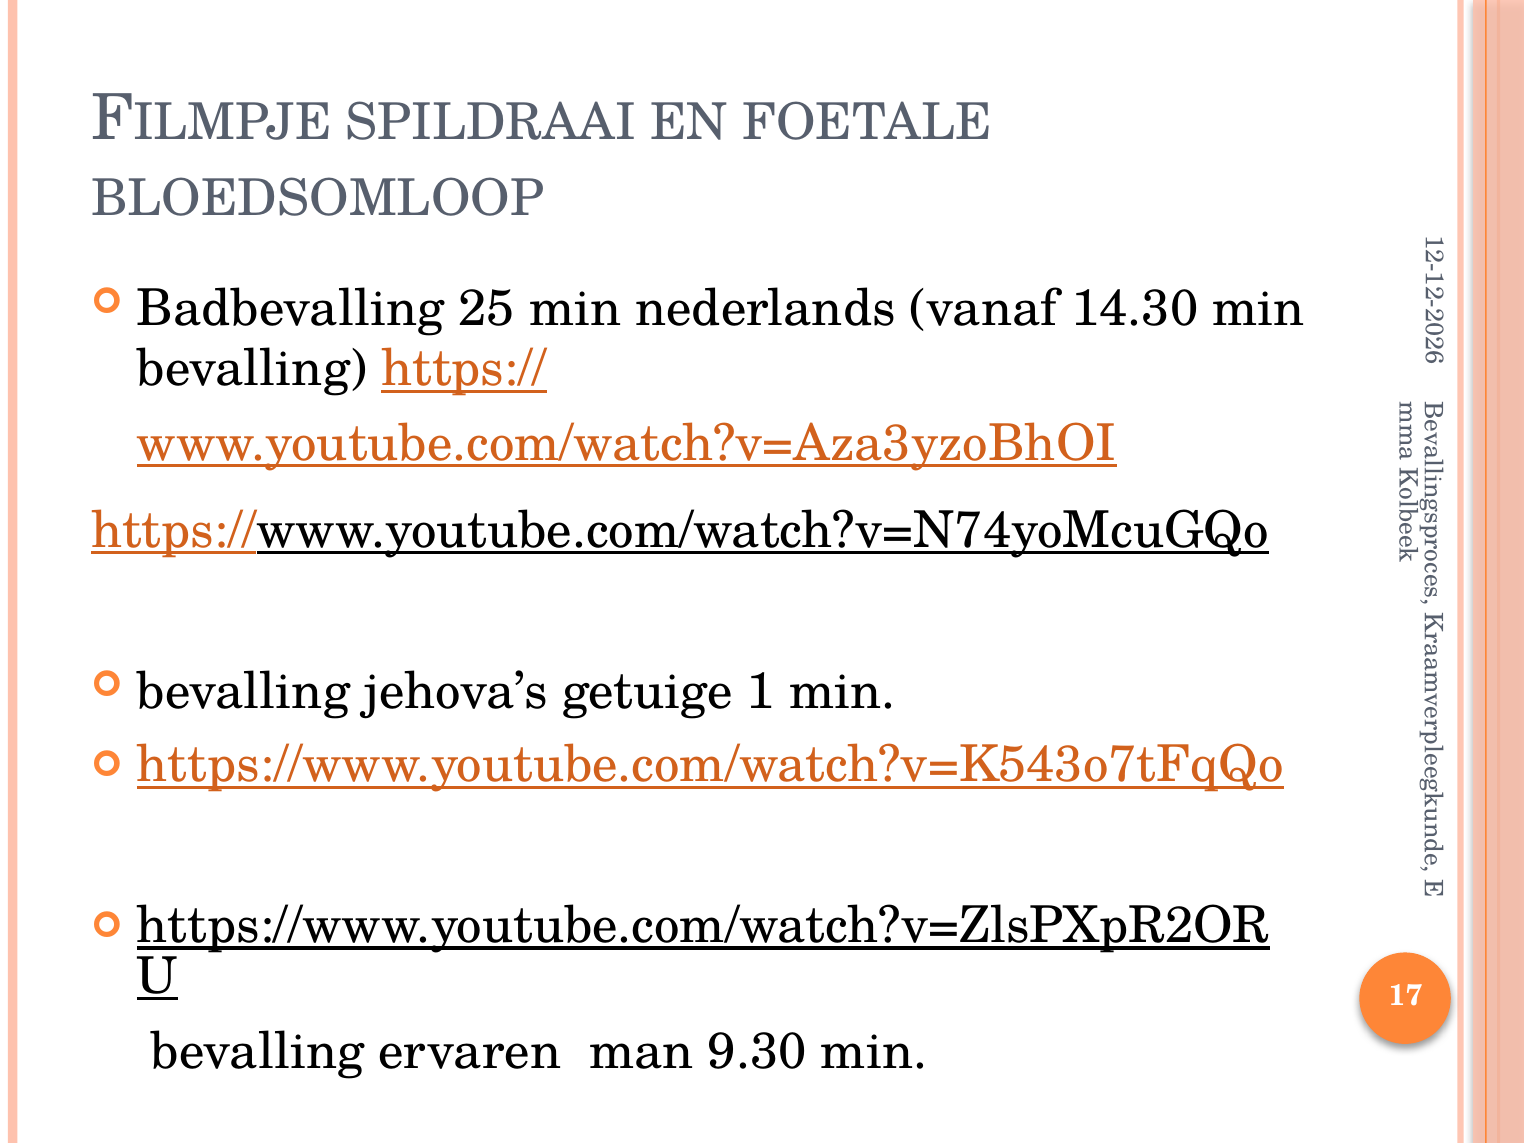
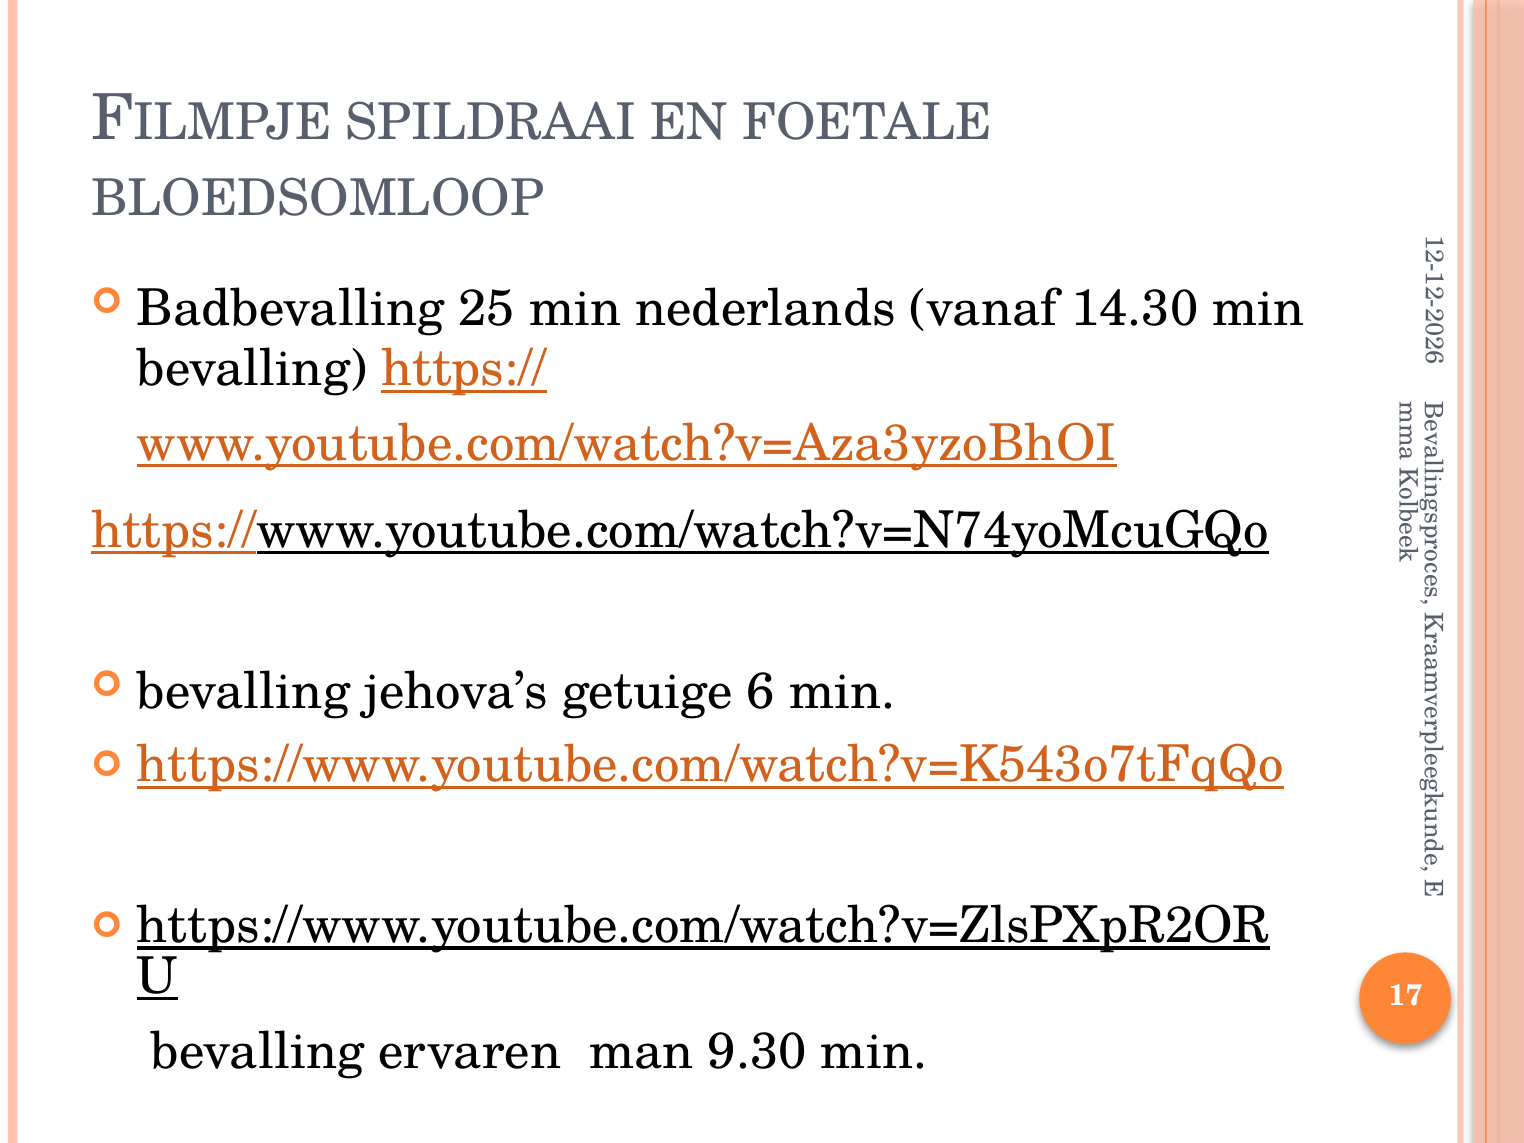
getuige 1: 1 -> 6
